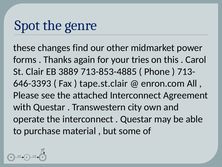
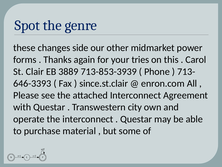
find: find -> side
713-853-4885: 713-853-4885 -> 713-853-3939
tape.st.clair: tape.st.clair -> since.st.clair
